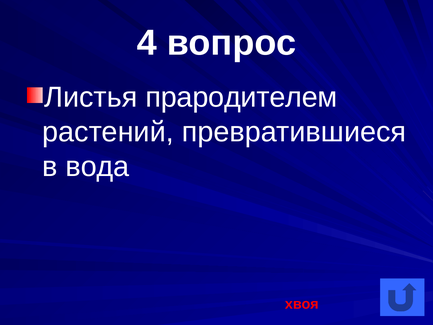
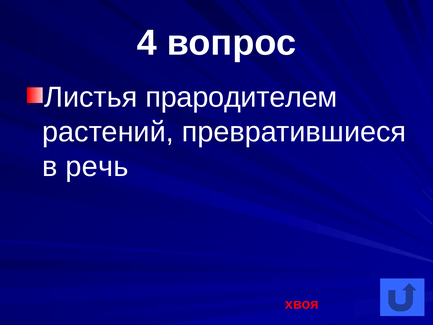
вода: вода -> речь
